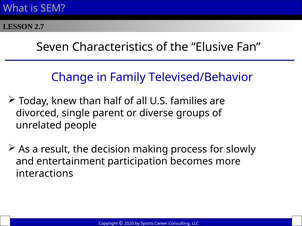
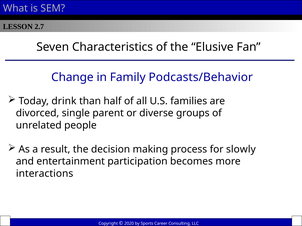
Televised/Behavior: Televised/Behavior -> Podcasts/Behavior
knew: knew -> drink
